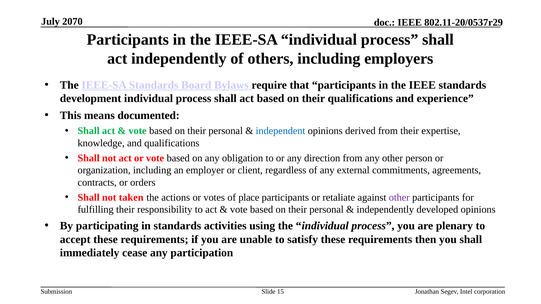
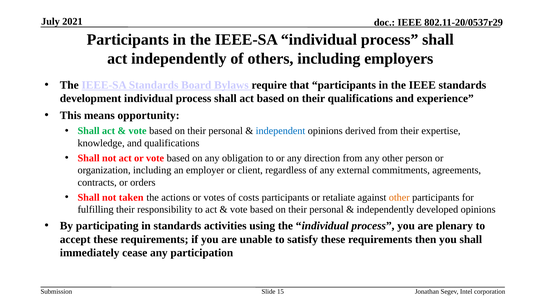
2070: 2070 -> 2021
documented: documented -> opportunity
place: place -> costs
other at (399, 198) colour: purple -> orange
